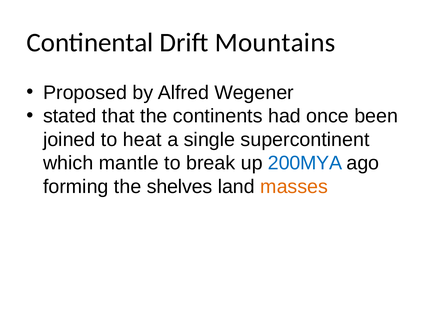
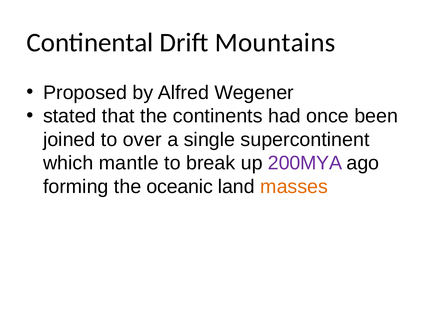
heat: heat -> over
200MYA colour: blue -> purple
shelves: shelves -> oceanic
